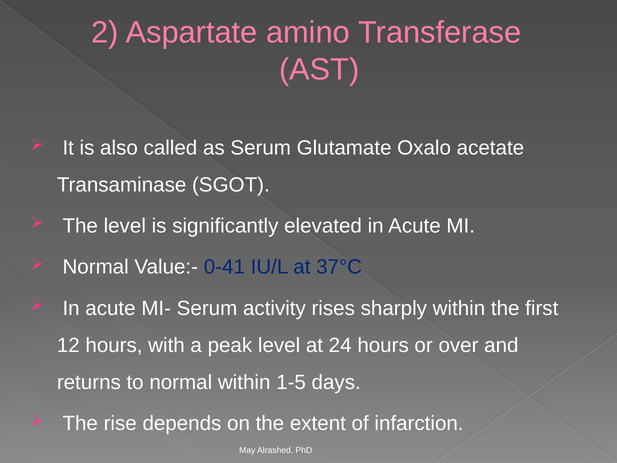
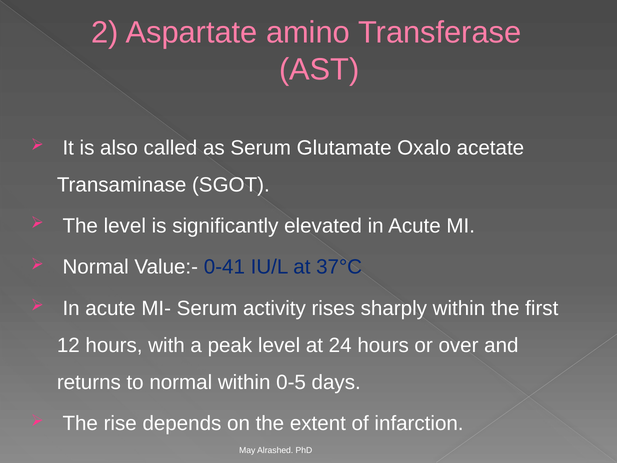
1-5: 1-5 -> 0-5
